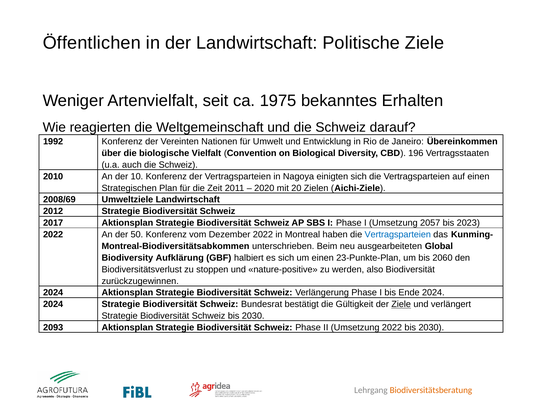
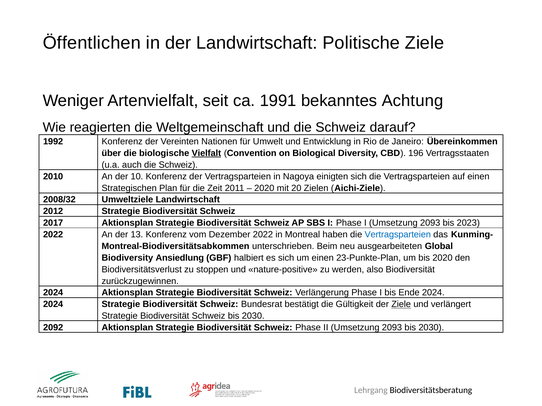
1975: 1975 -> 1991
Erhalten: Erhalten -> Achtung
Vielfalt underline: none -> present
2008/69: 2008/69 -> 2008/32
I Umsetzung 2057: 2057 -> 2093
50: 50 -> 13
Aufklärung: Aufklärung -> Ansiedlung
bis 2060: 2060 -> 2020
2093: 2093 -> 2092
II Umsetzung 2022: 2022 -> 2093
Biodiversitätsberatung colour: orange -> black
